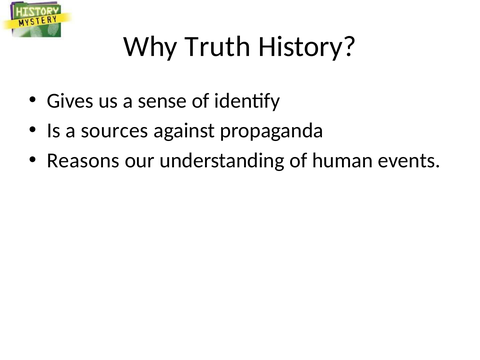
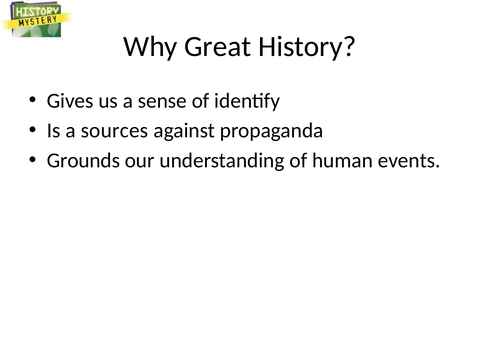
Truth: Truth -> Great
Reasons: Reasons -> Grounds
